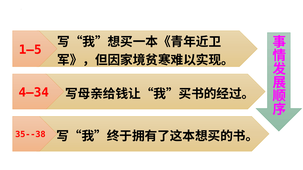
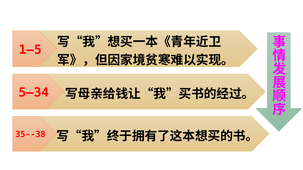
4—34: 4—34 -> 5—34
